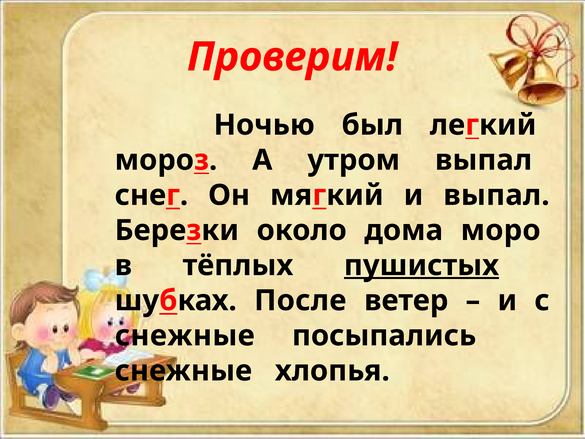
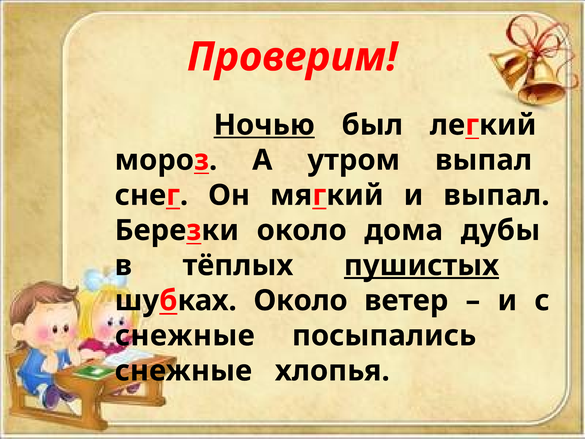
Ночью underline: none -> present
моро: моро -> дубы
шубках После: После -> Около
